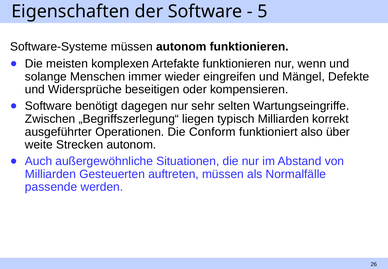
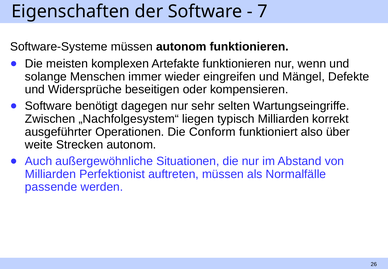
5: 5 -> 7
„Begriffszerlegung“: „Begriffszerlegung“ -> „Nachfolgesystem“
Gesteuerten: Gesteuerten -> Perfektionist
